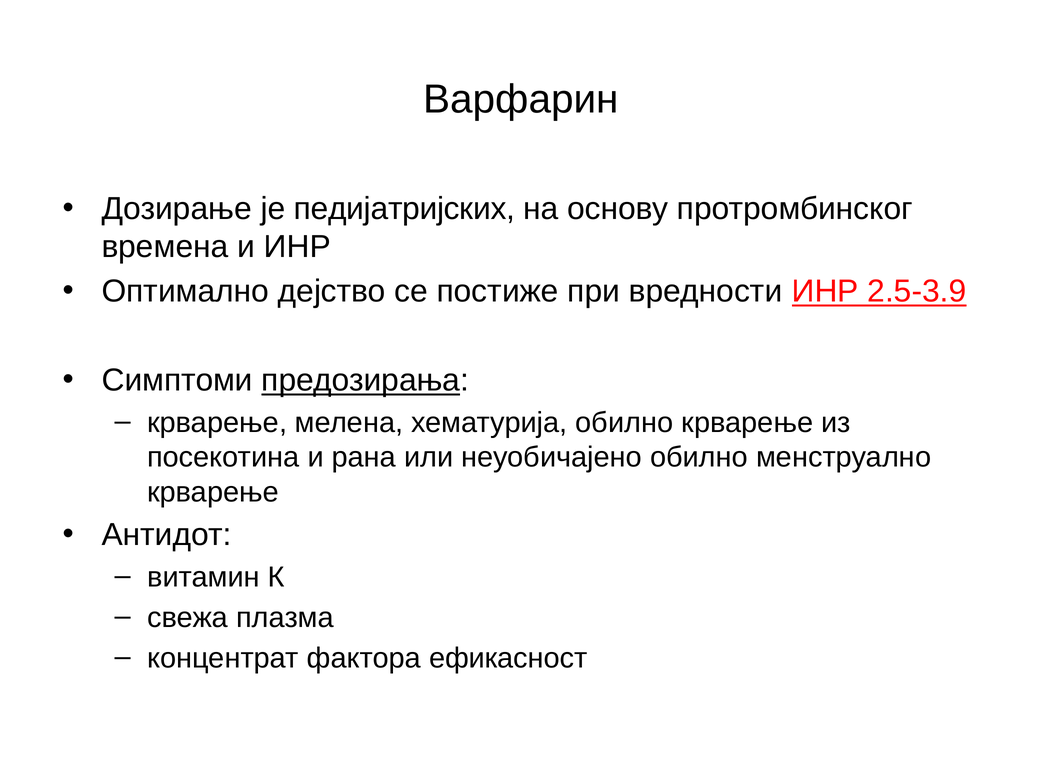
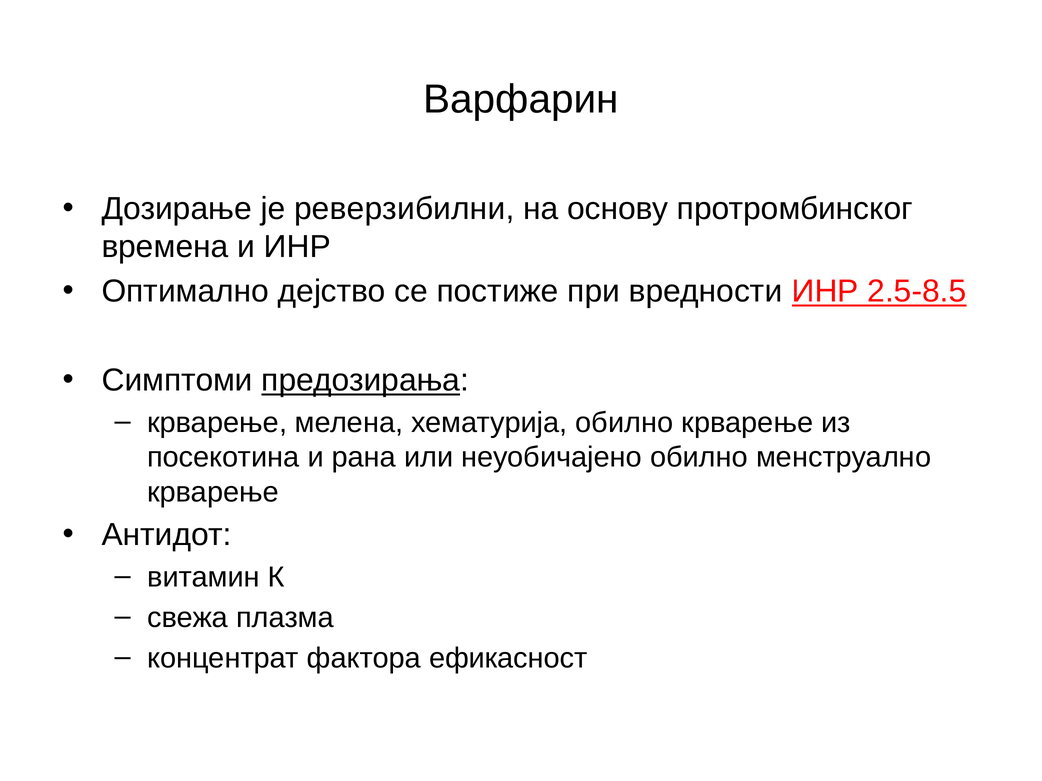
педијатријских: педијатријских -> реверзибилни
2.5-3.9: 2.5-3.9 -> 2.5-8.5
